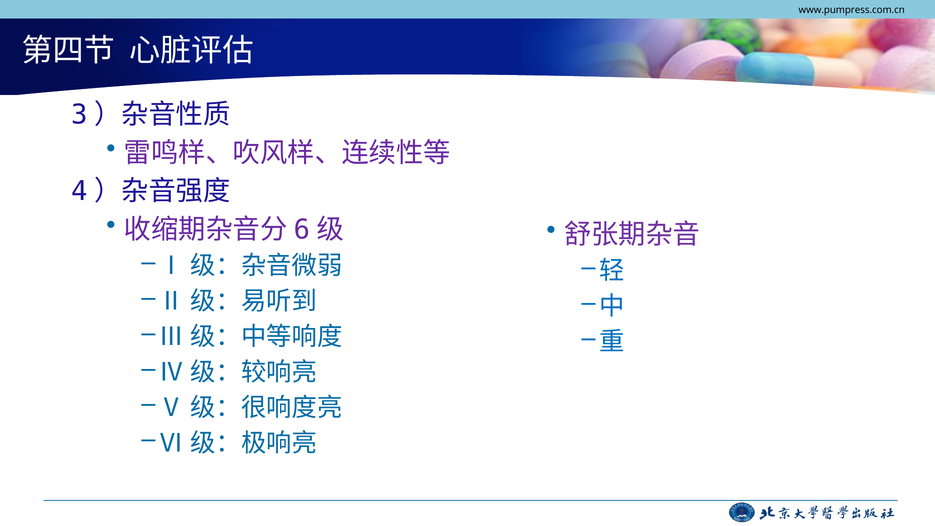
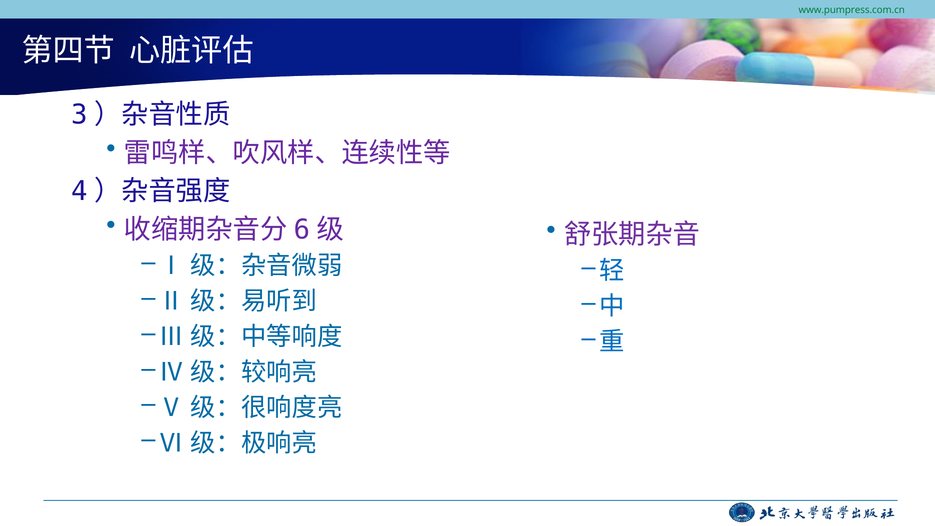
www.pumpress.com.cn colour: black -> green
